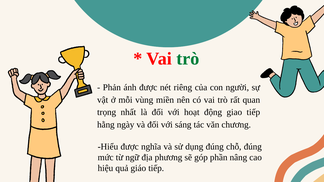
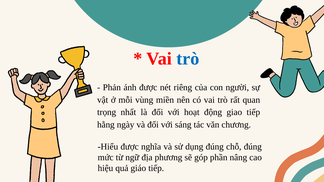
trò at (188, 59) colour: green -> blue
